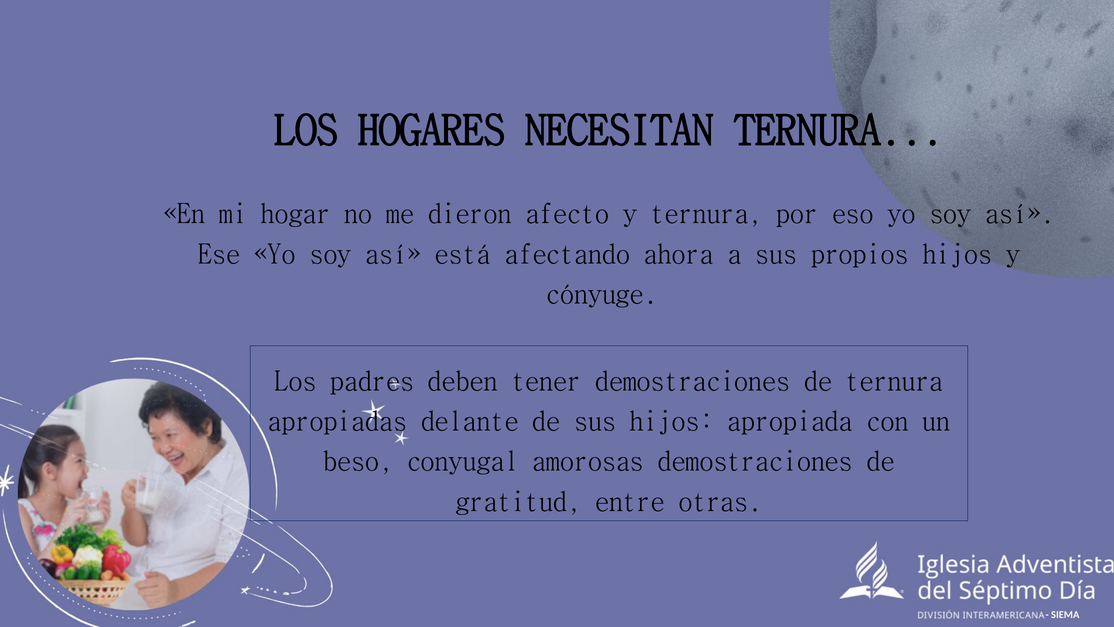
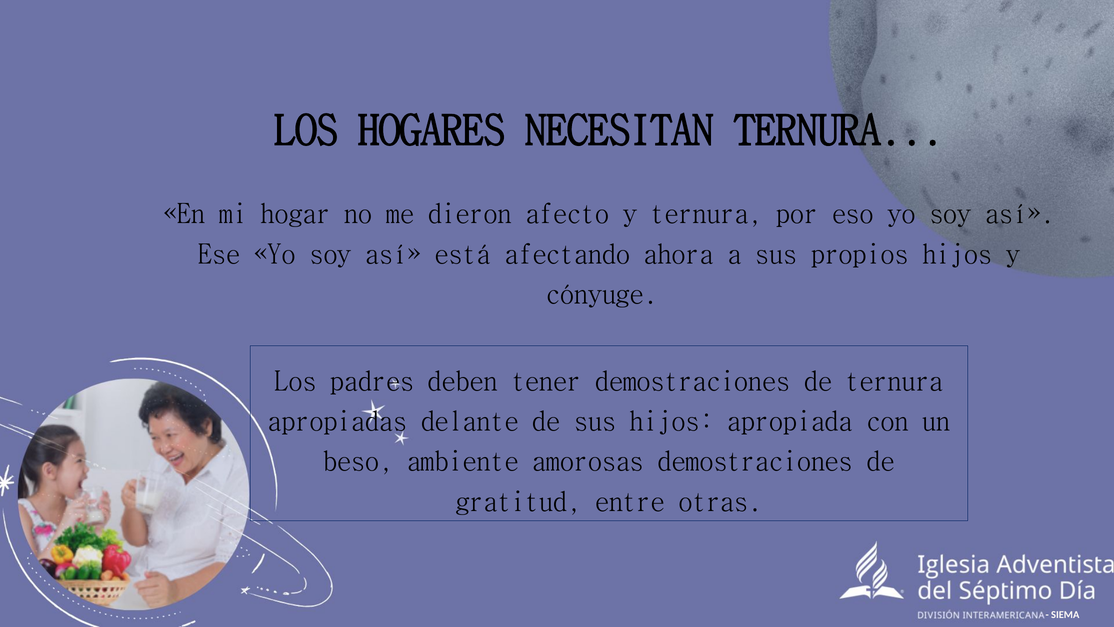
conyugal: conyugal -> ambiente
